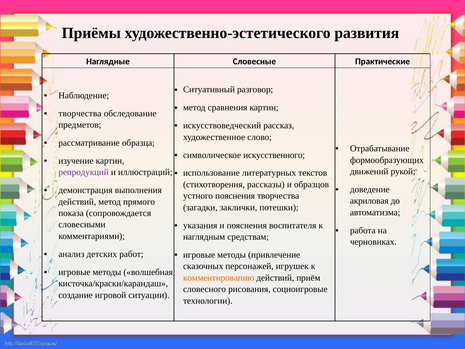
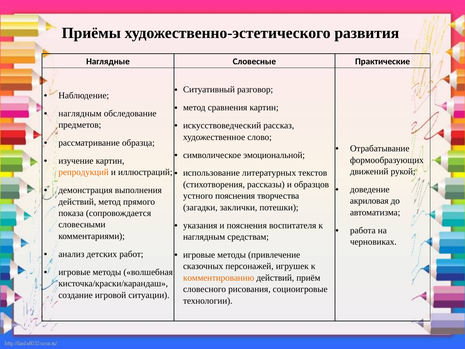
творчества at (80, 113): творчества -> наглядным
искусственного: искусственного -> эмоциональной
репродукций colour: purple -> orange
